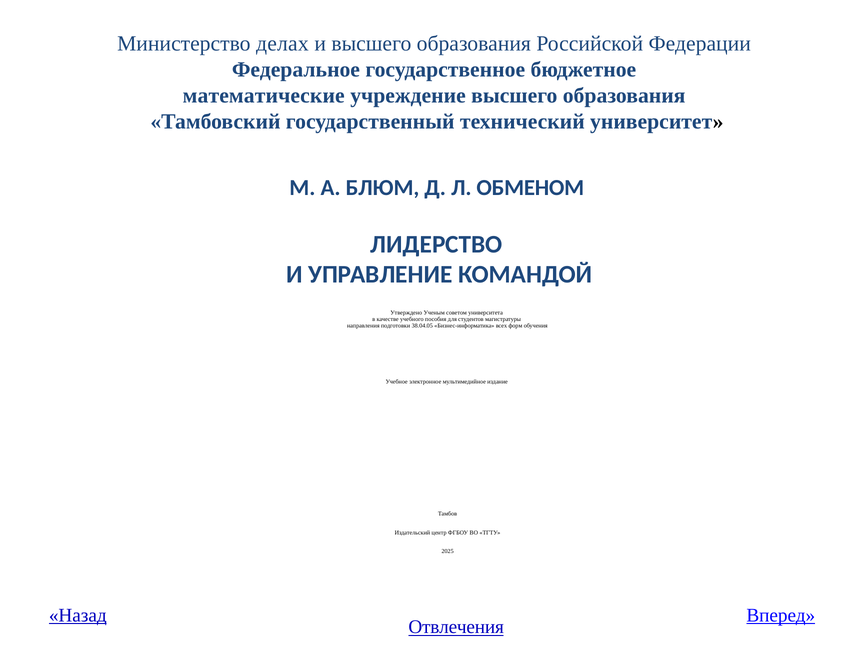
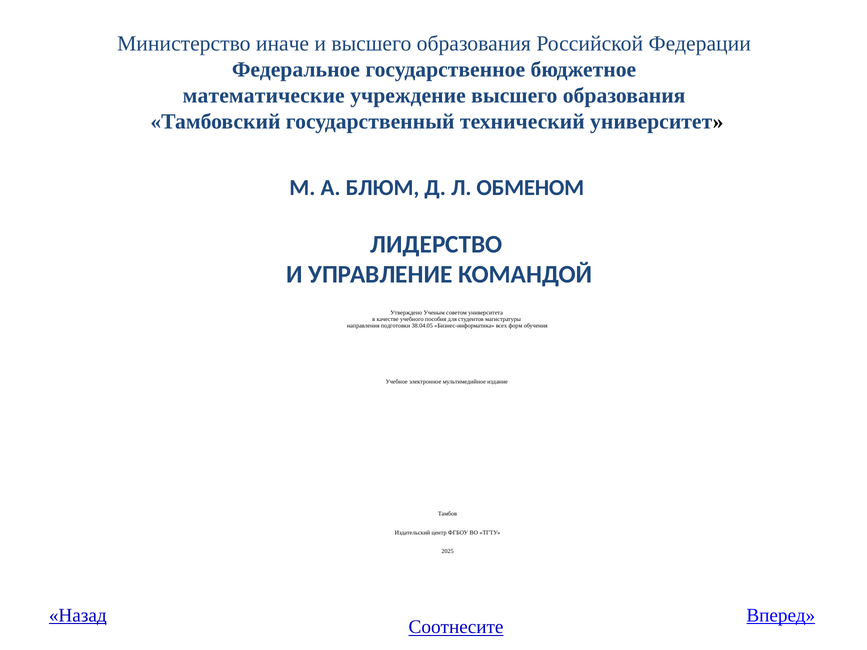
делах: делах -> иначе
Отвлечения: Отвлечения -> Соотнесите
